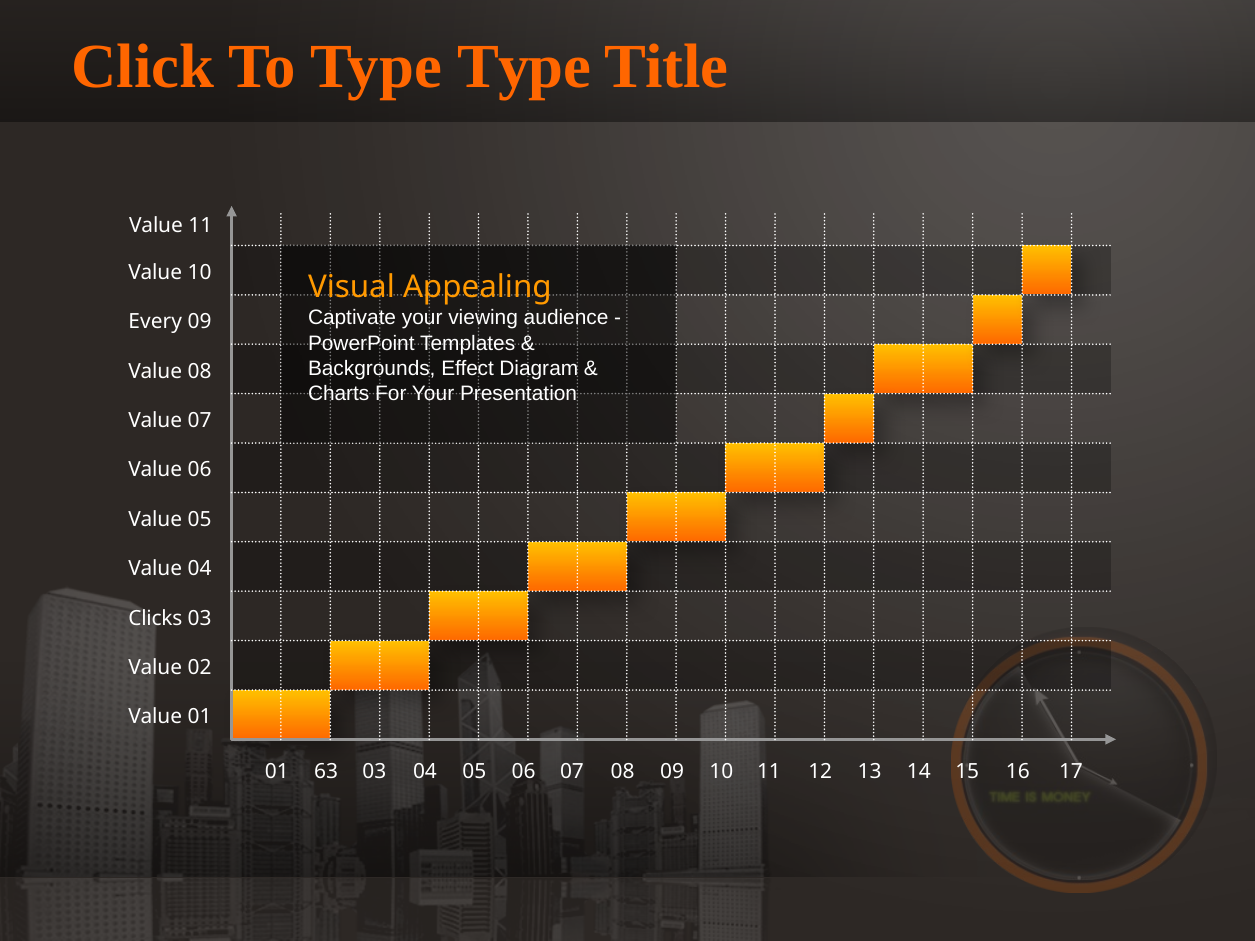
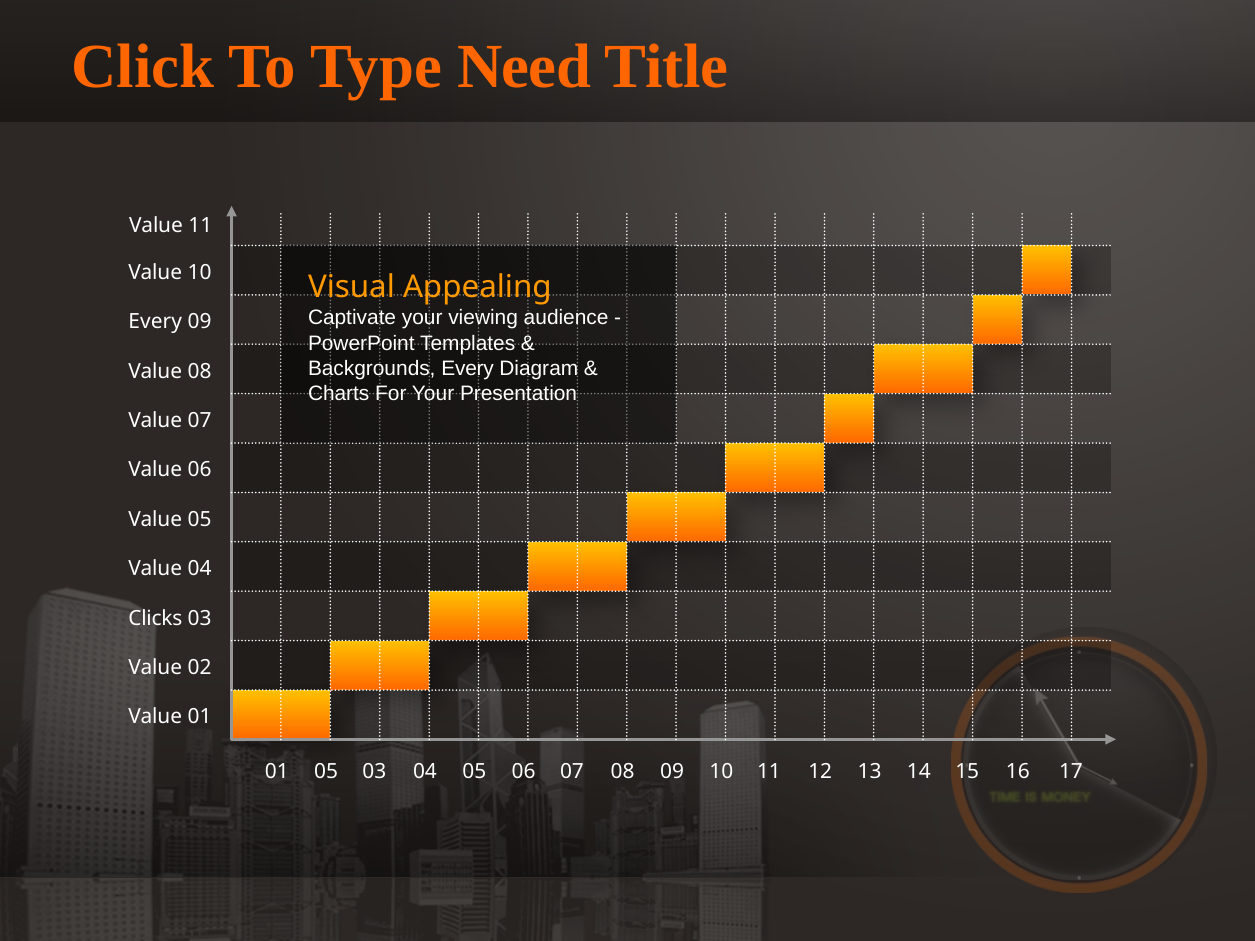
Type Type: Type -> Need
Backgrounds Effect: Effect -> Every
01 63: 63 -> 05
